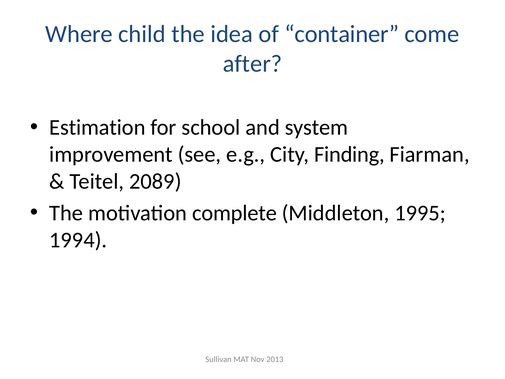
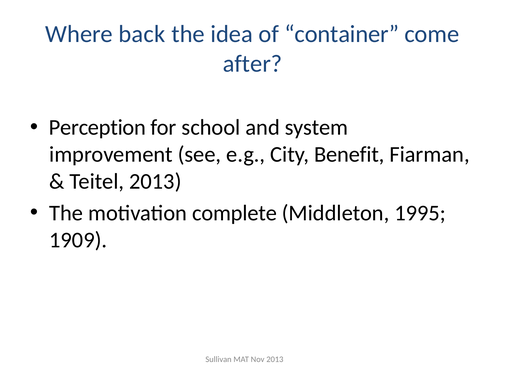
child: child -> back
Estimation: Estimation -> Perception
Finding: Finding -> Benefit
Teitel 2089: 2089 -> 2013
1994: 1994 -> 1909
